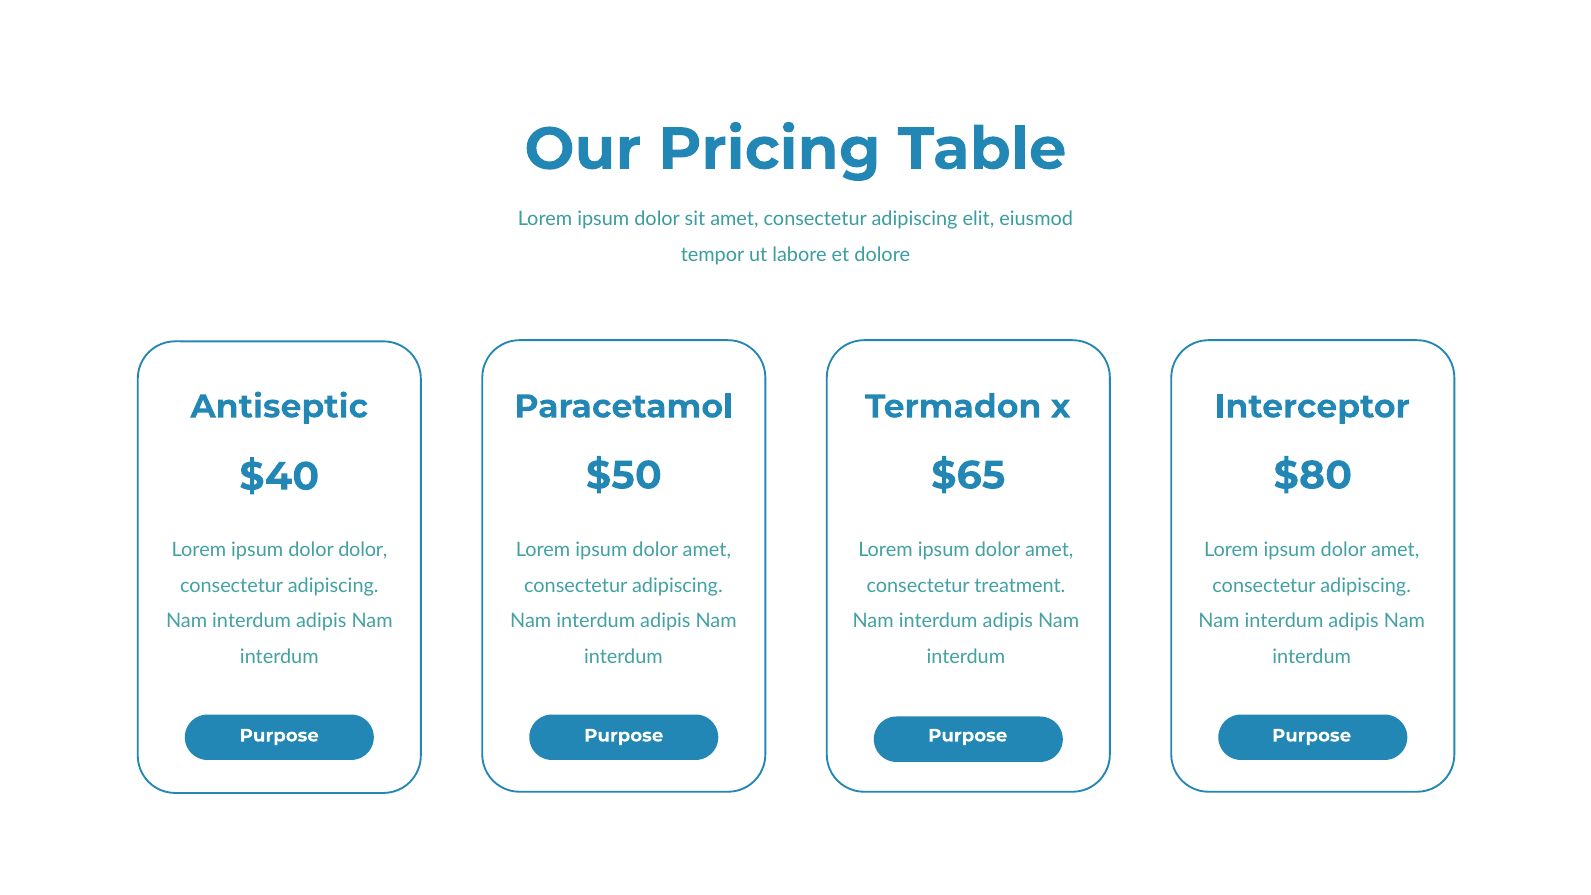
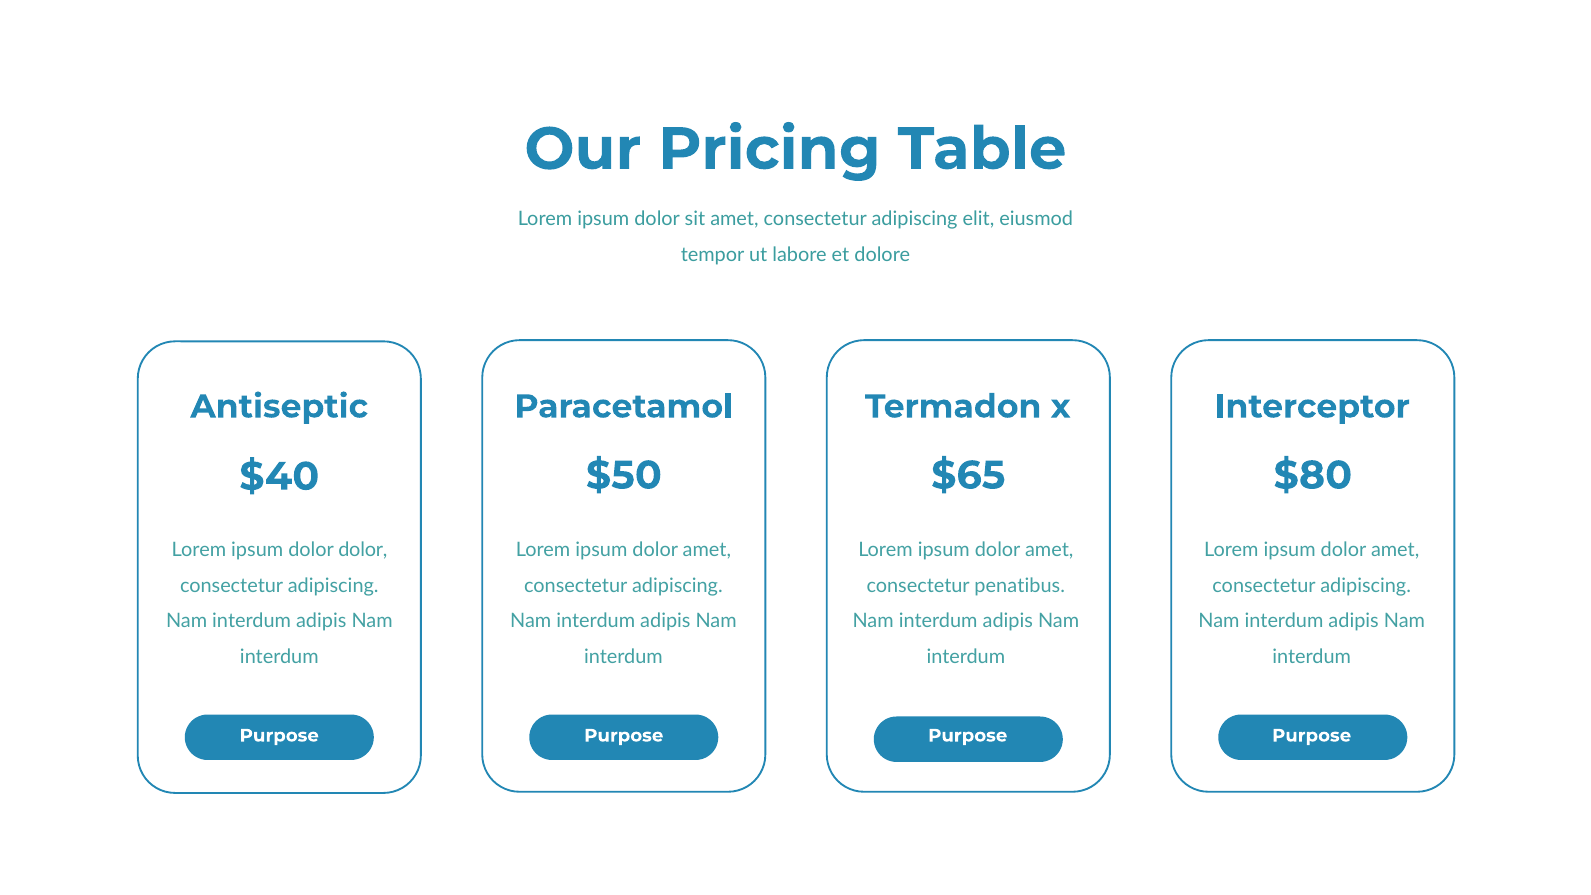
treatment: treatment -> penatibus
